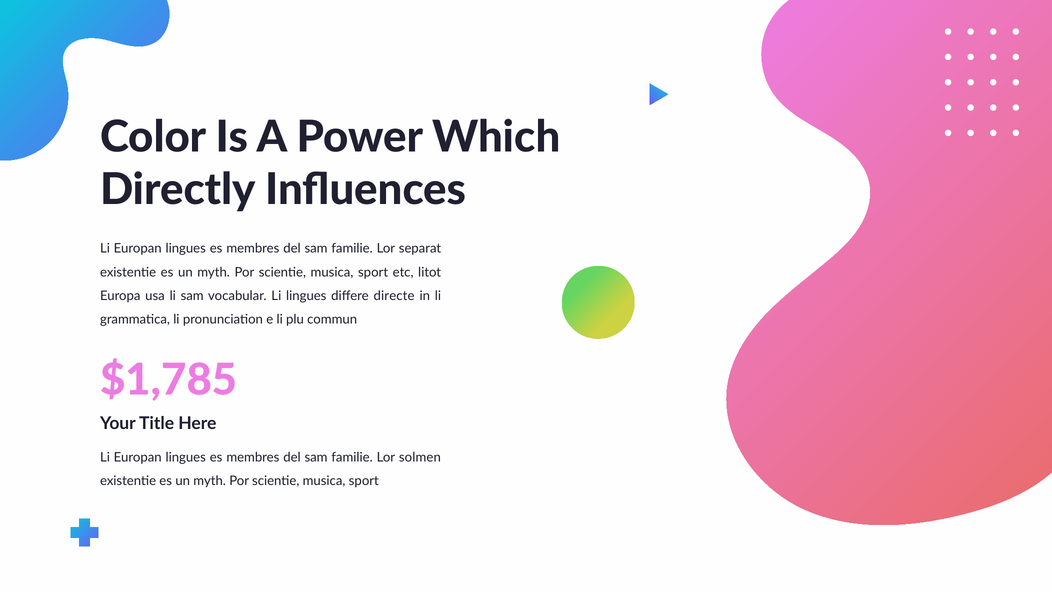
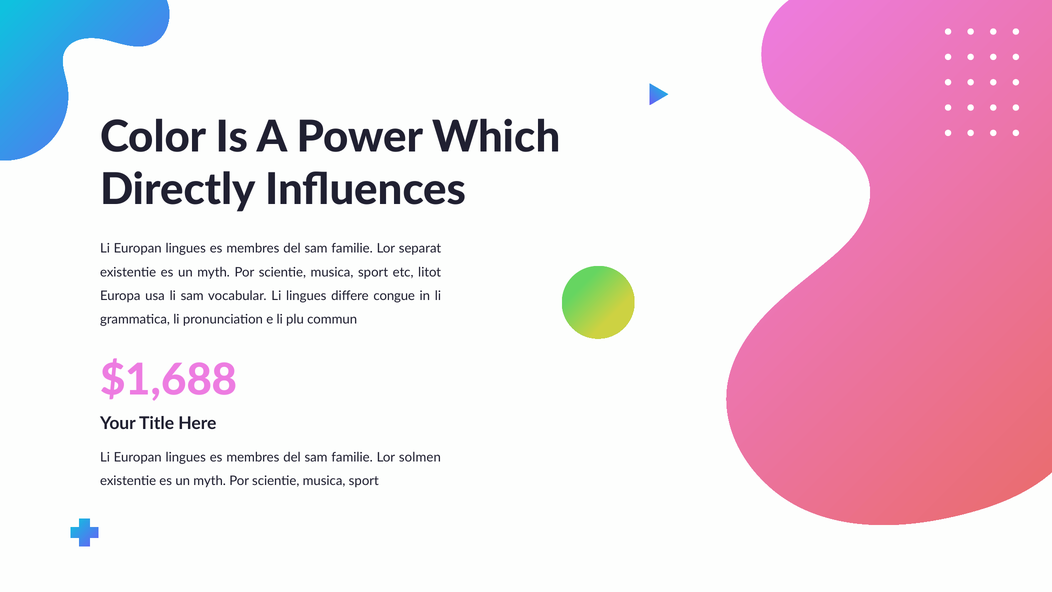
directe: directe -> congue
$1,785: $1,785 -> $1,688
